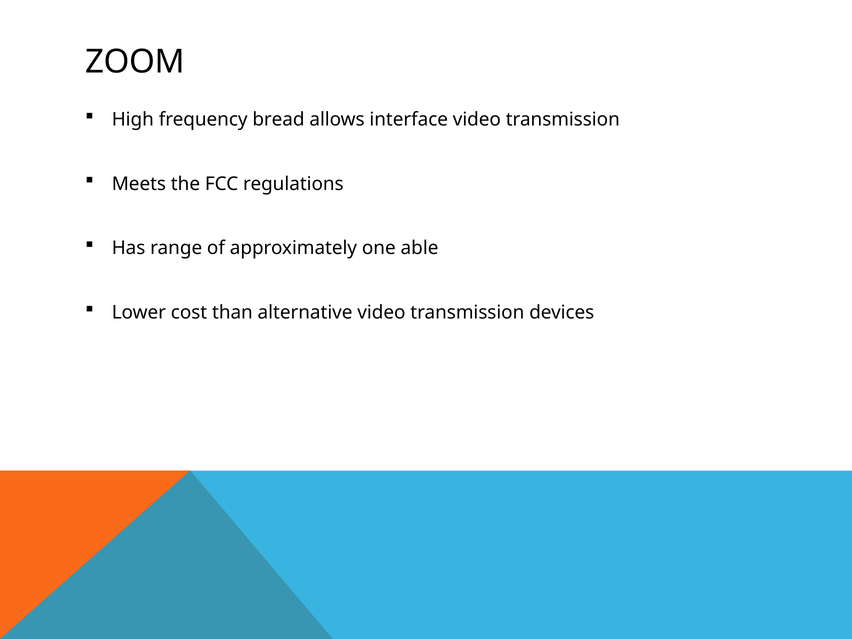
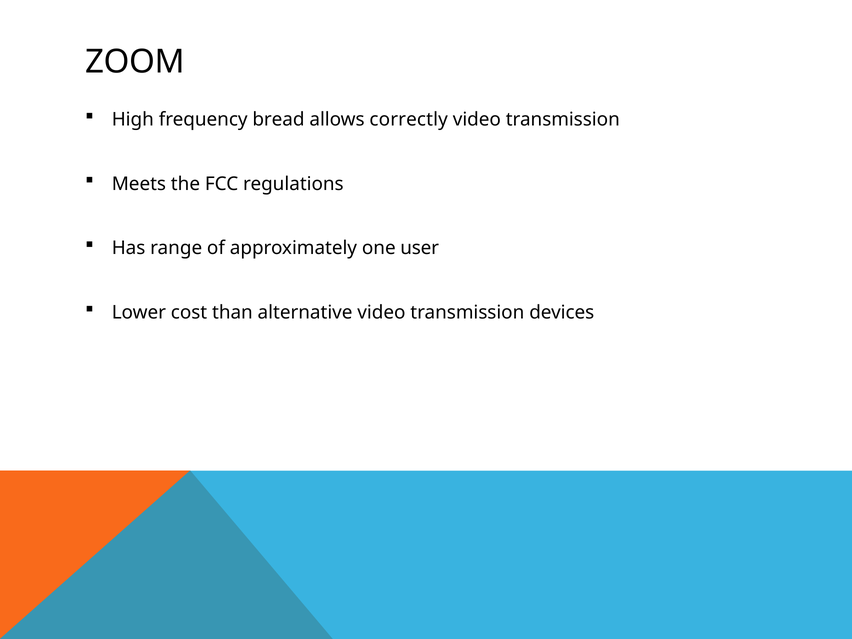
interface: interface -> correctly
able: able -> user
